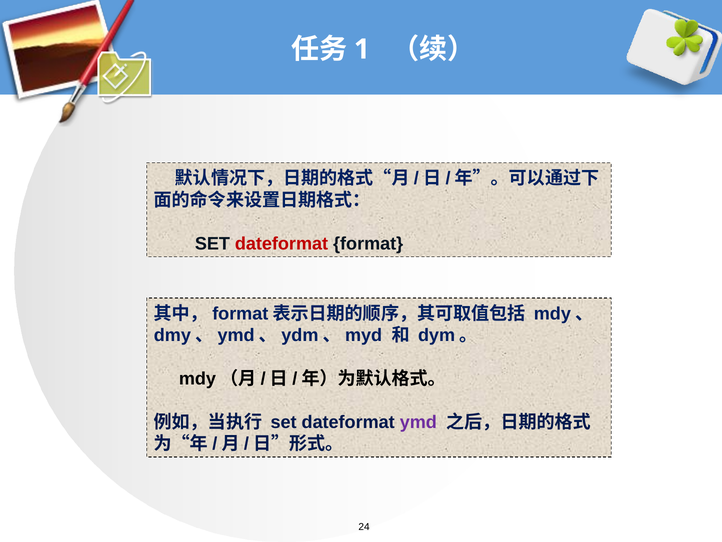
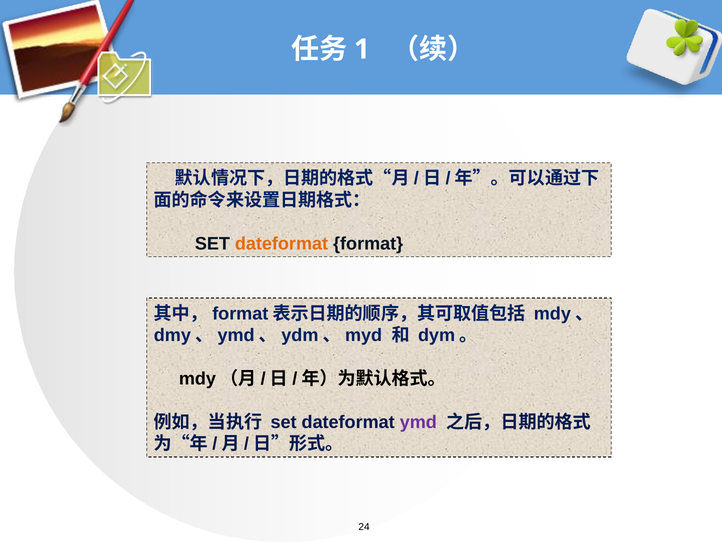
dateformat at (282, 243) colour: red -> orange
